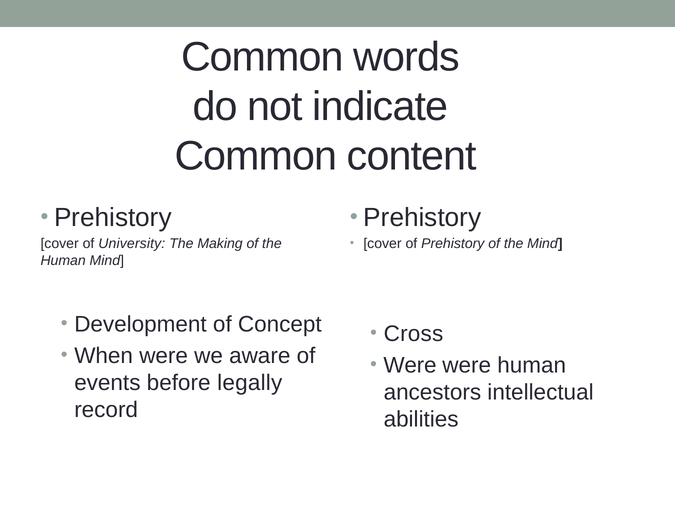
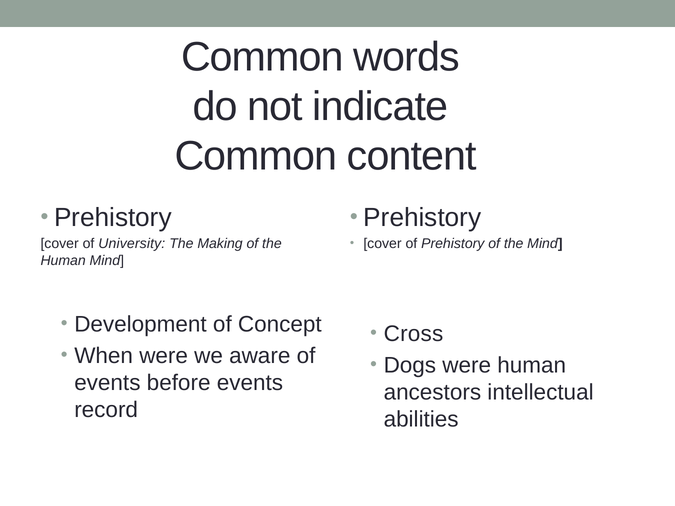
Were at (410, 365): Were -> Dogs
before legally: legally -> events
